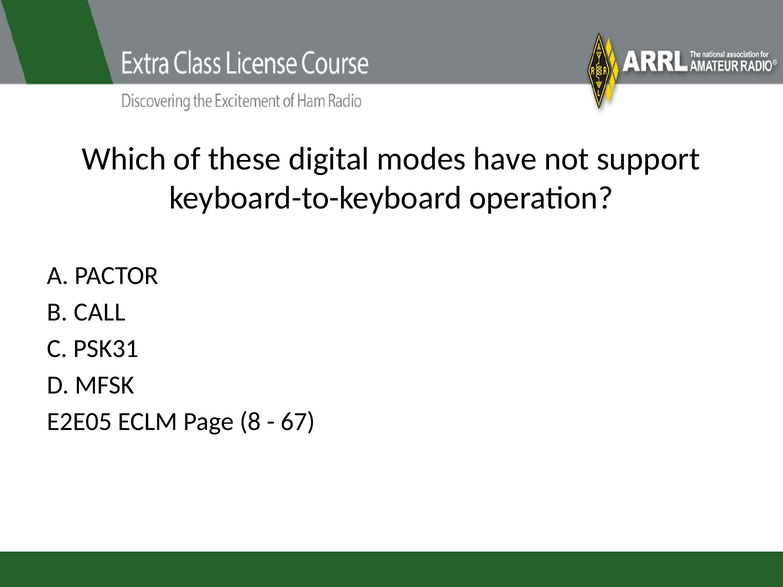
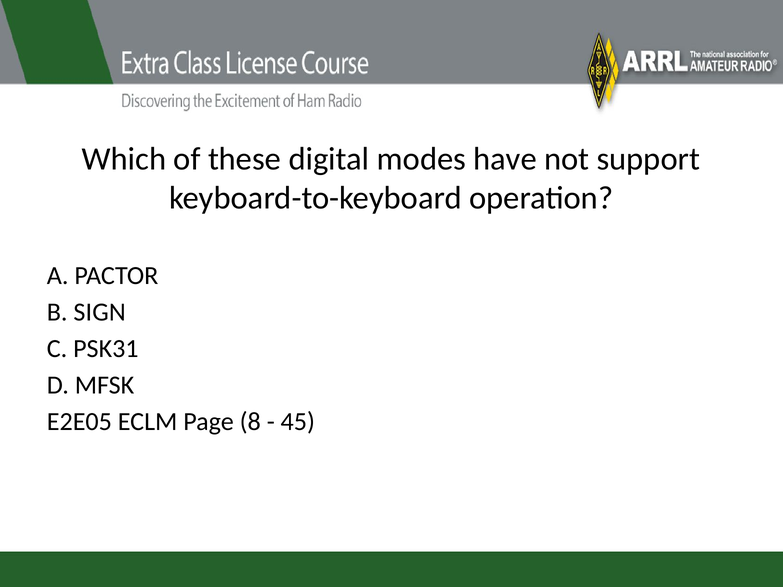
CALL: CALL -> SIGN
67: 67 -> 45
